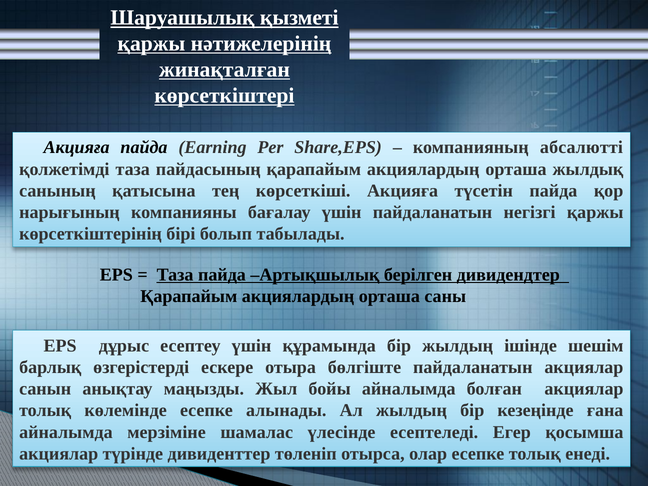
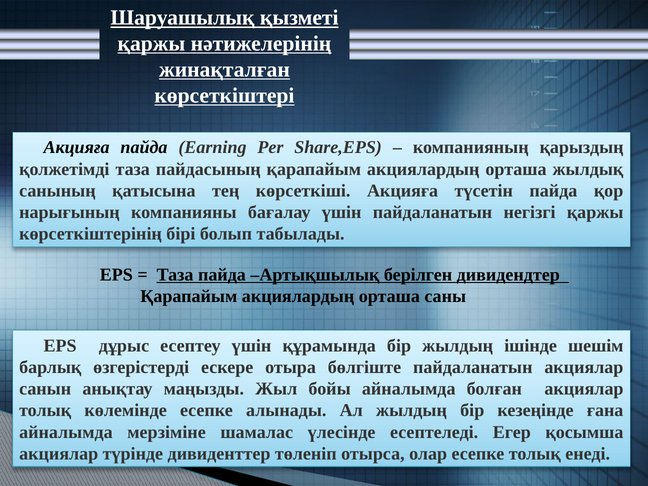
абсалютті: абсалютті -> қарыздың
